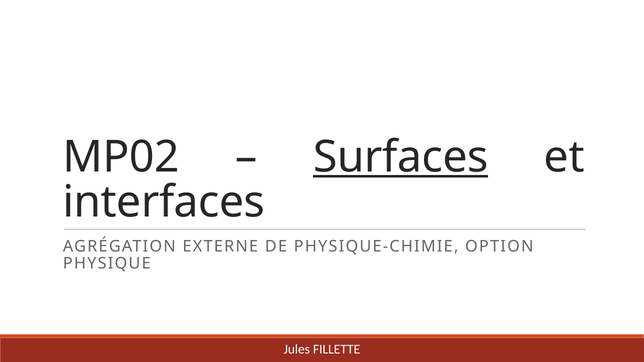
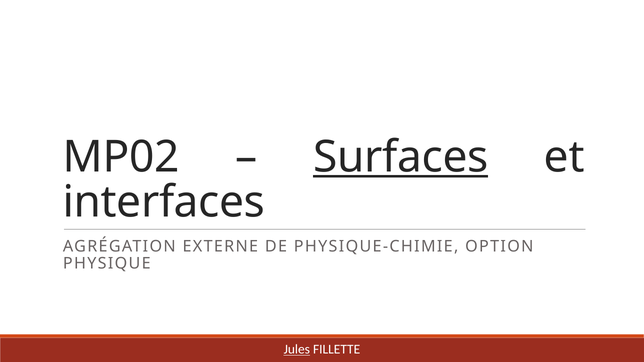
Jules underline: none -> present
